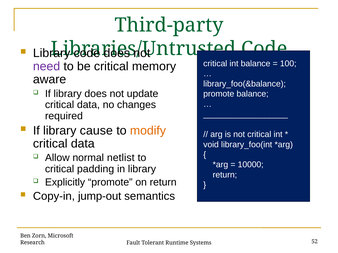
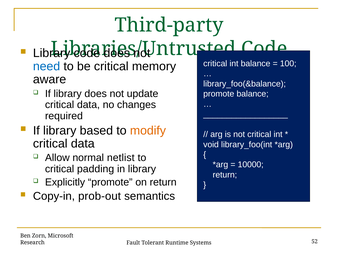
need colour: purple -> blue
cause: cause -> based
jump-out: jump-out -> prob-out
